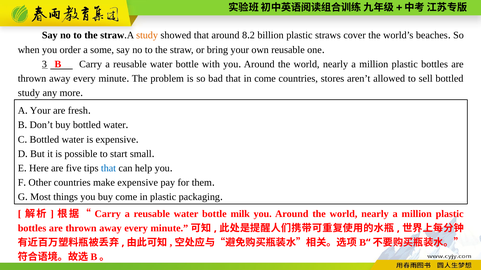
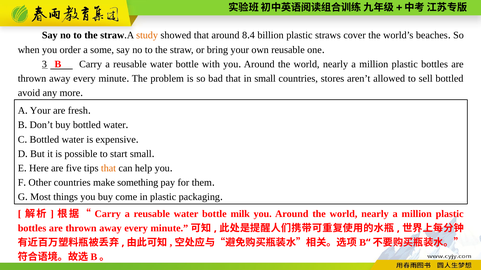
2: 2 -> 4
in come: come -> small
study at (29, 93): study -> avoid
that at (108, 169) colour: blue -> orange
make expensive: expensive -> something
